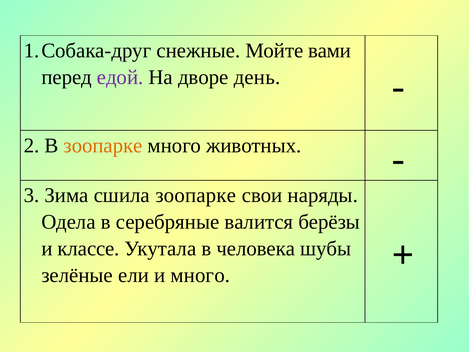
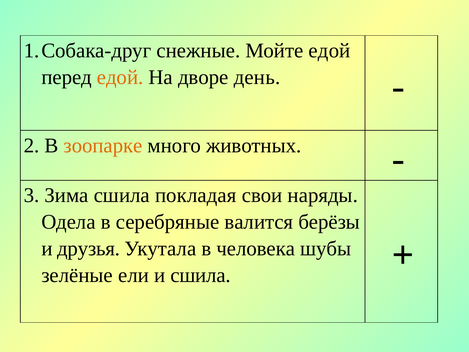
Мойте вами: вами -> едой
едой at (120, 77) colour: purple -> orange
сшила зоопарке: зоопарке -> покладая
классе: классе -> друзья
и много: много -> сшила
